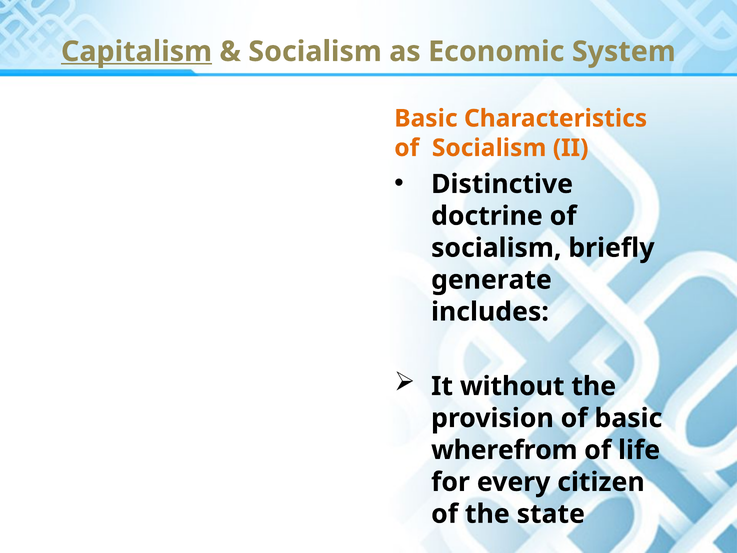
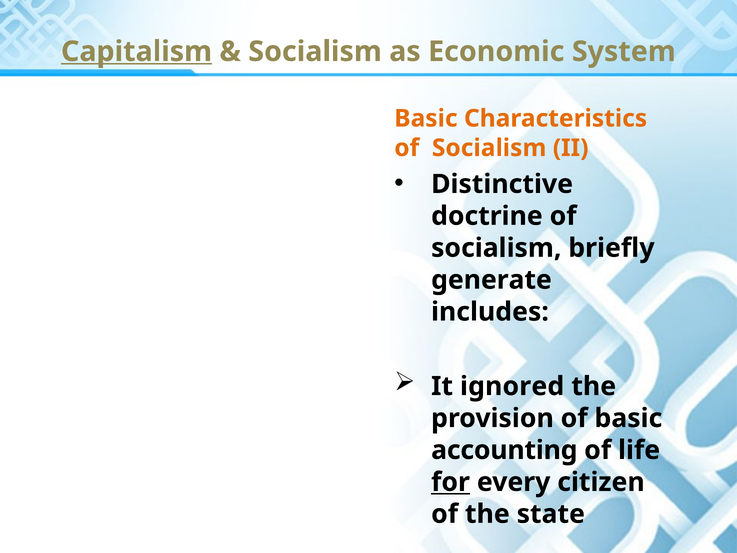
without: without -> ignored
wherefrom: wherefrom -> accounting
for underline: none -> present
